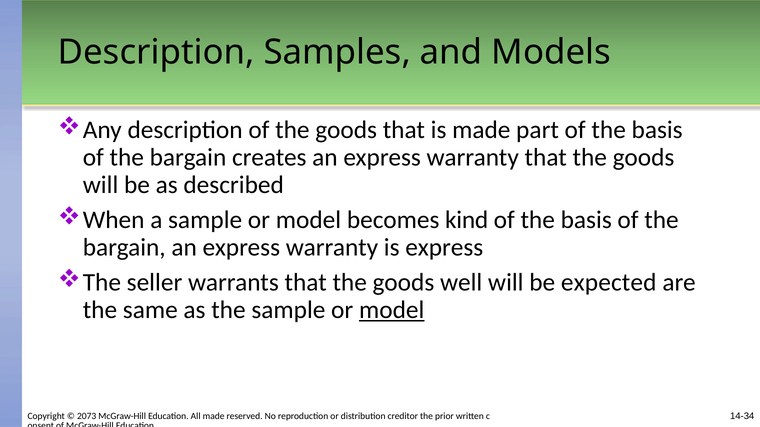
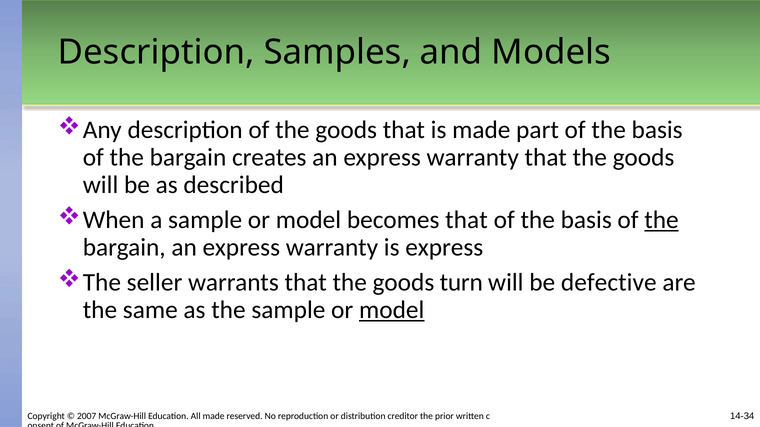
becomes kind: kind -> that
the at (661, 220) underline: none -> present
well: well -> turn
expected: expected -> defective
2073: 2073 -> 2007
